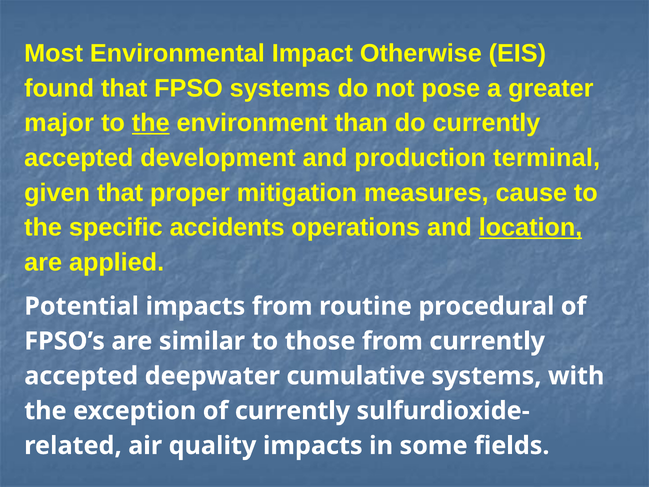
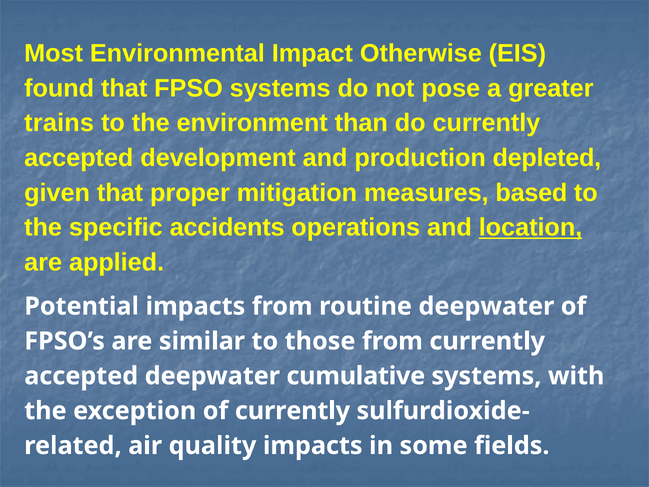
major: major -> trains
the at (151, 123) underline: present -> none
terminal: terminal -> depleted
cause: cause -> based
routine procedural: procedural -> deepwater
